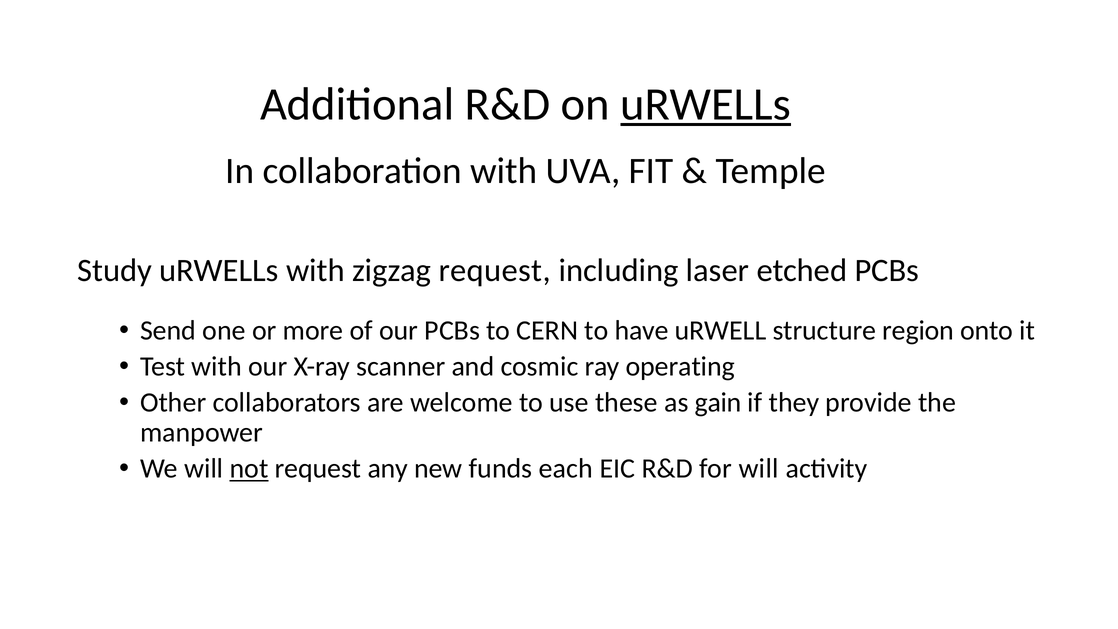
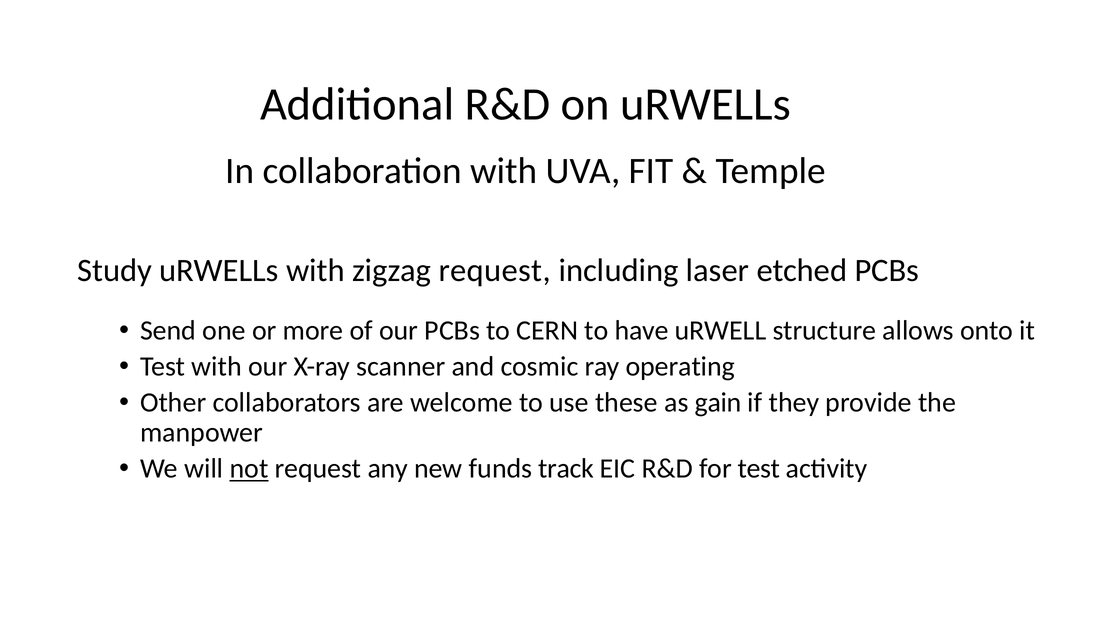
uRWELLs at (706, 104) underline: present -> none
region: region -> allows
each: each -> track
for will: will -> test
